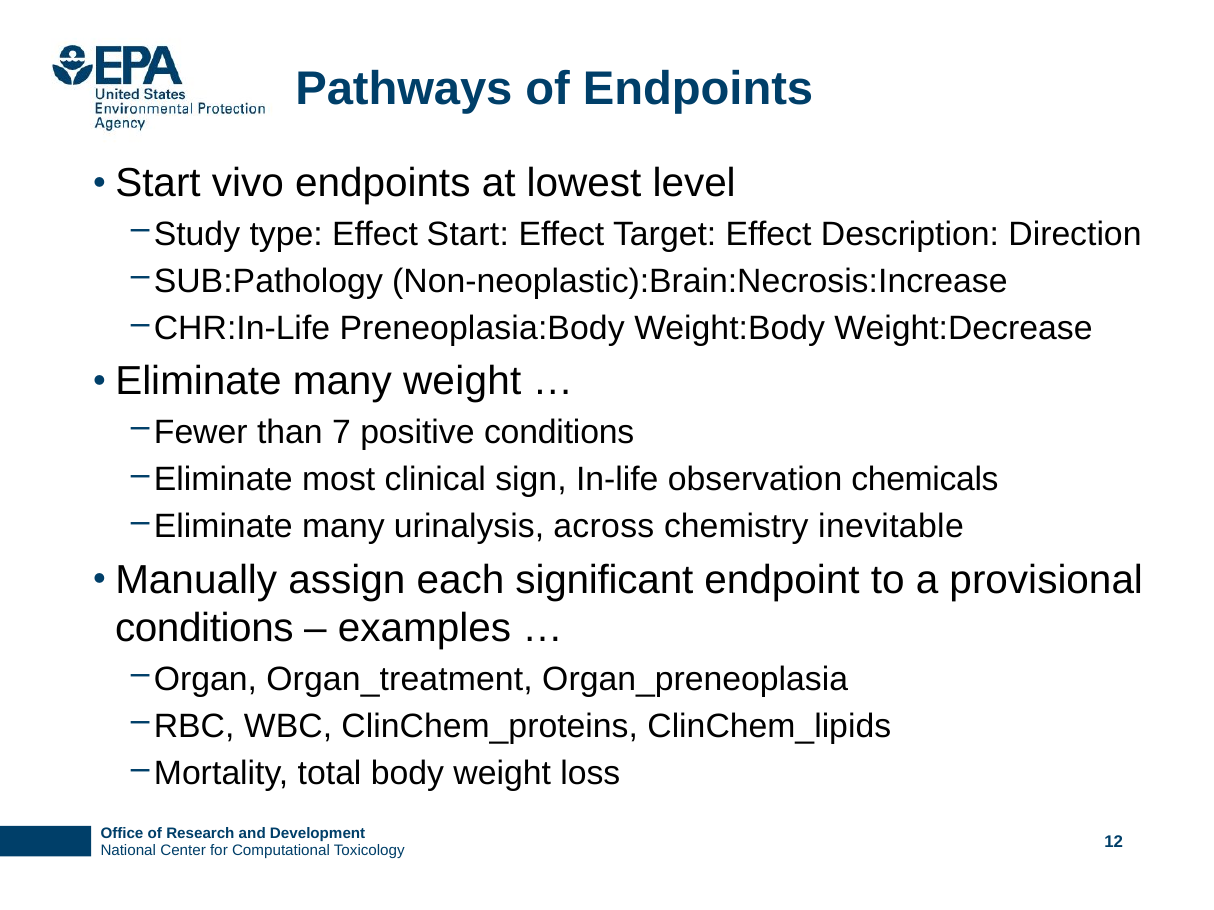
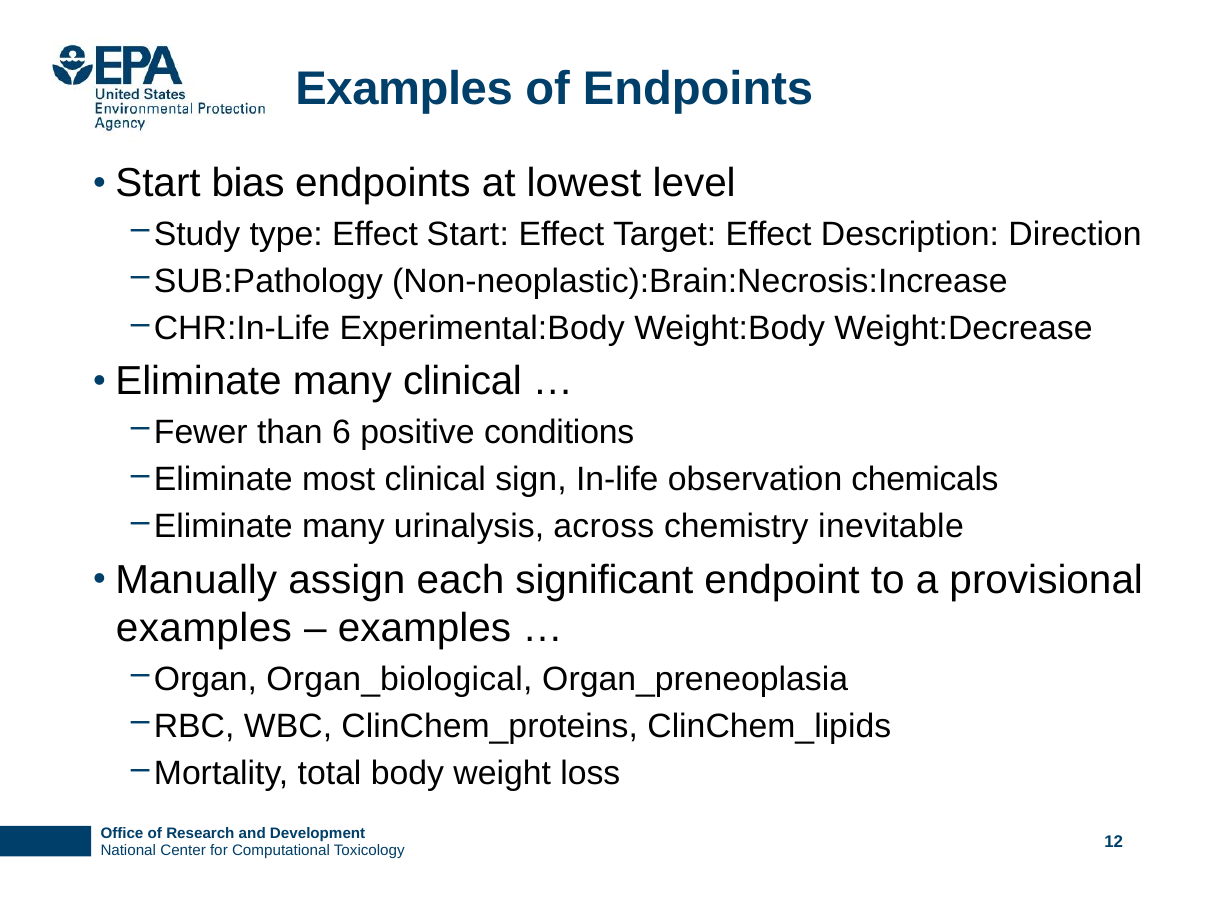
Pathways at (404, 89): Pathways -> Examples
vivo: vivo -> bias
Preneoplasia:Body: Preneoplasia:Body -> Experimental:Body
many weight: weight -> clinical
7: 7 -> 6
conditions at (204, 629): conditions -> examples
Organ_treatment: Organ_treatment -> Organ_biological
